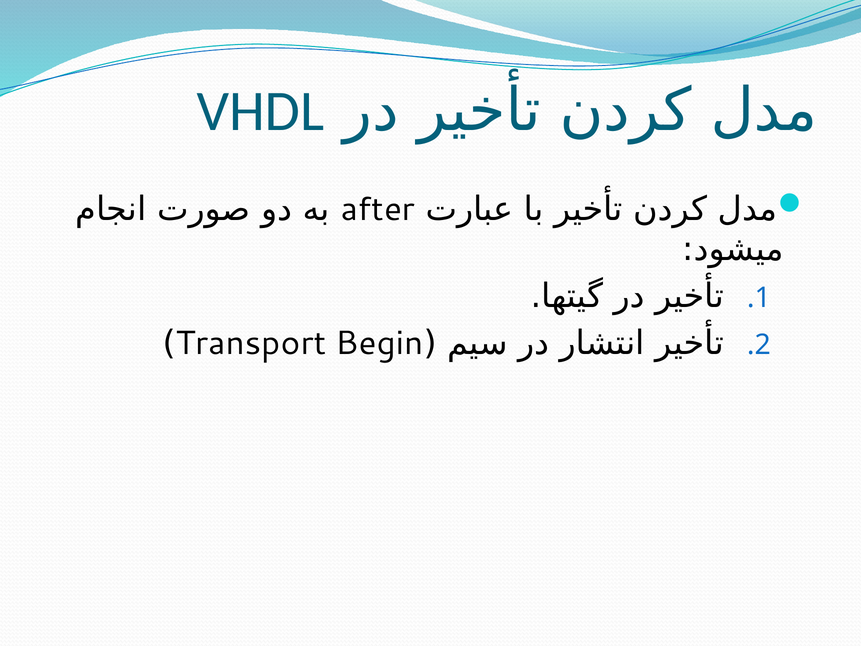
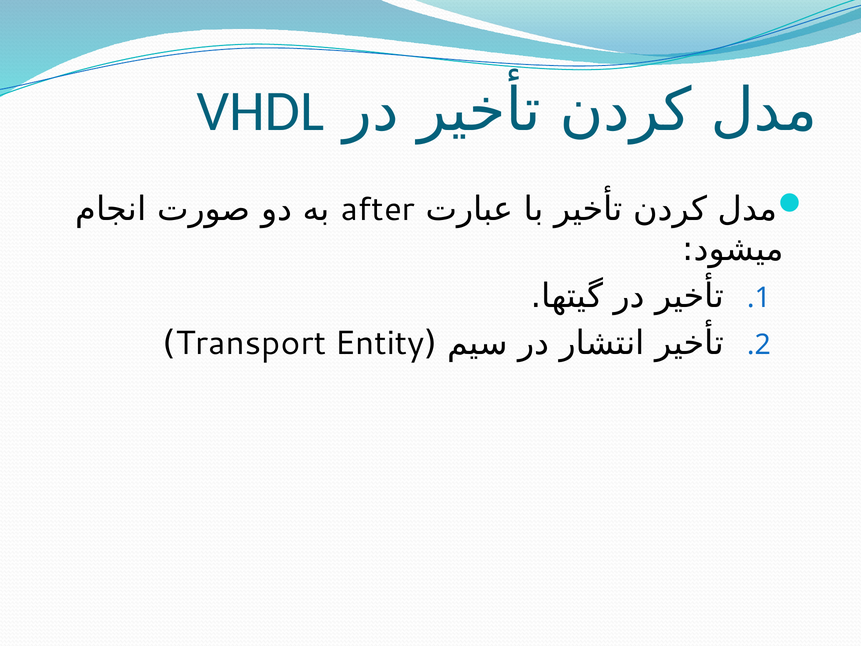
Begin: Begin -> Entity
